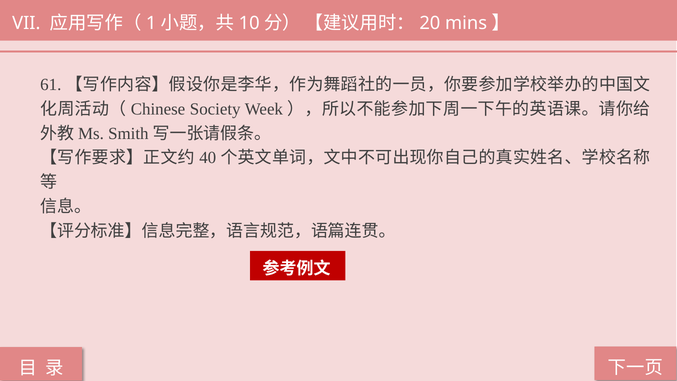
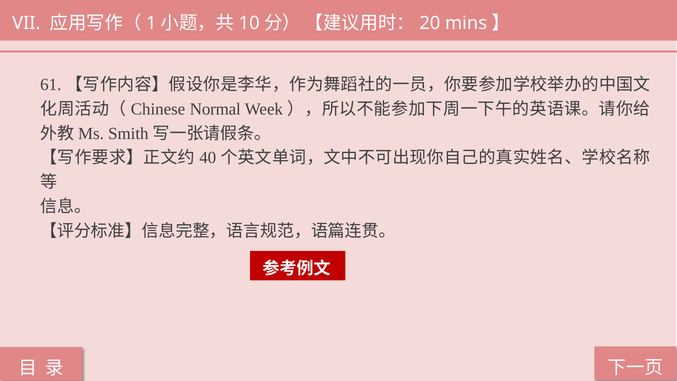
Society: Society -> Normal
